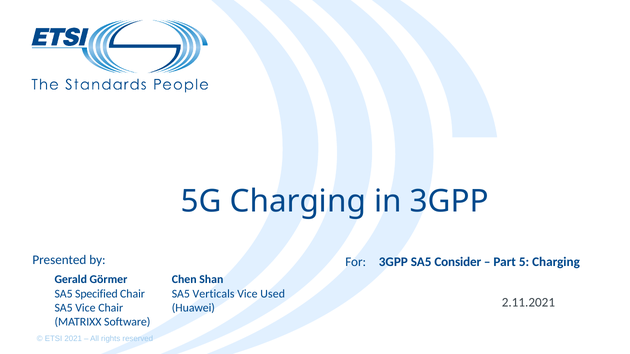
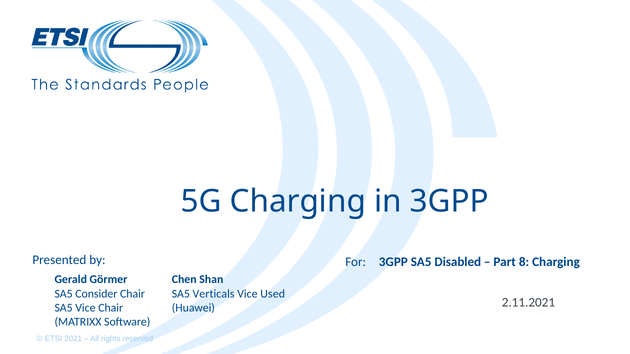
Consider: Consider -> Disabled
5: 5 -> 8
Specified: Specified -> Consider
